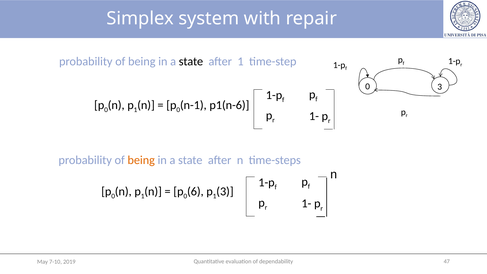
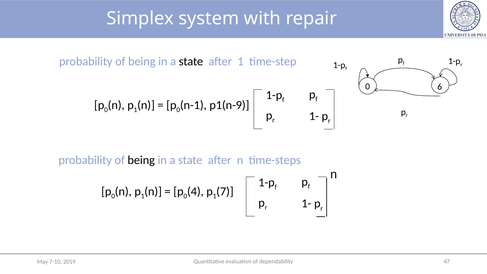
0 3: 3 -> 6
p1(n-6: p1(n-6 -> p1(n-9
being at (141, 160) colour: orange -> black
6: 6 -> 4
1 3: 3 -> 7
